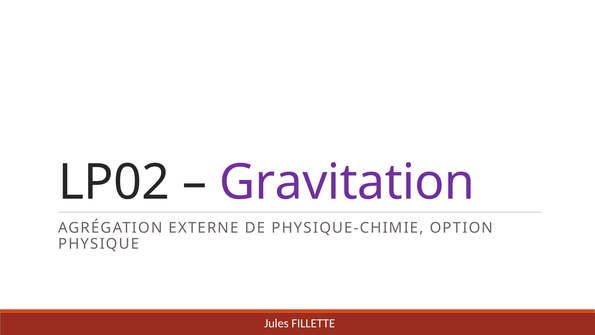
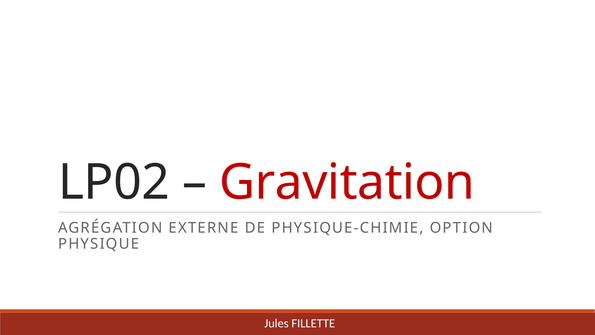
Gravitation colour: purple -> red
